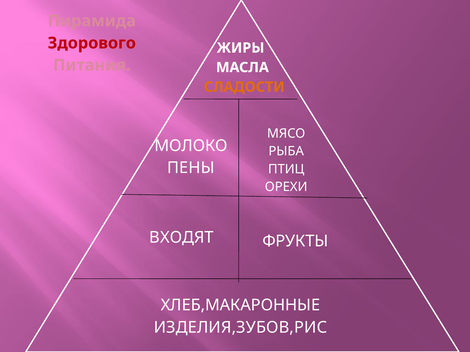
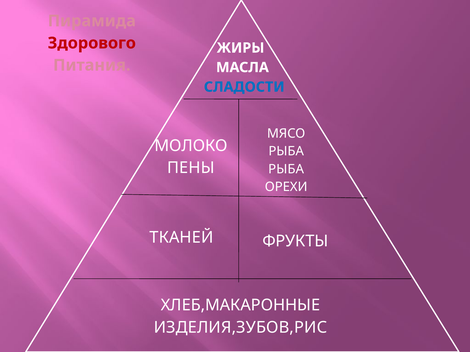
СЛАДОСТИ colour: orange -> blue
ПТИЦ at (286, 169): ПТИЦ -> РЫБА
ВХОДЯТ: ВХОДЯТ -> ТКАНЕЙ
